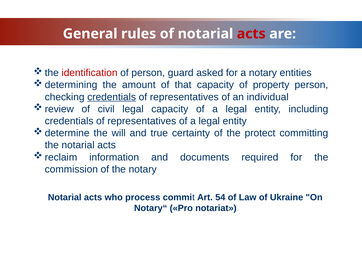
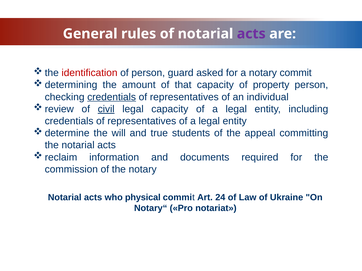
acts at (251, 34) colour: red -> purple
notary entities: entities -> commit
civil underline: none -> present
certainty: certainty -> students
protect: protect -> appeal
process: process -> physical
54: 54 -> 24
